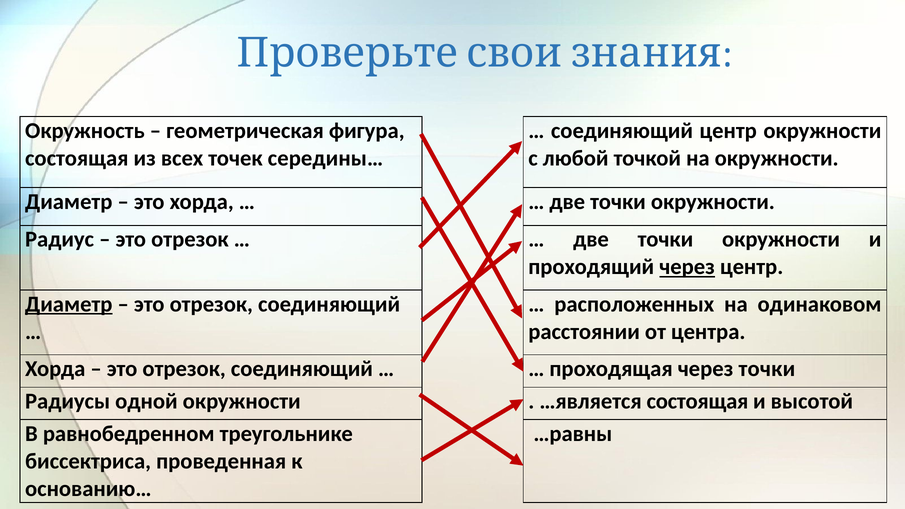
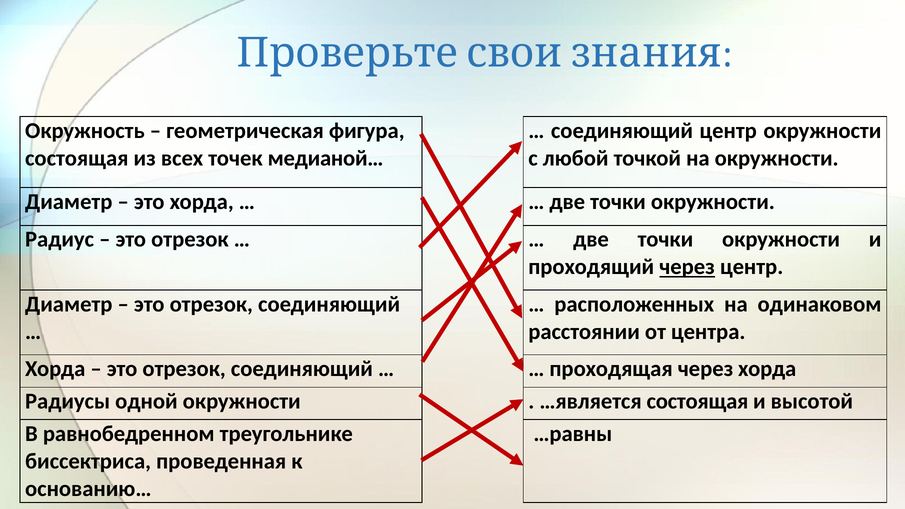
середины…: середины… -> медианой…
Диаметр at (69, 304) underline: present -> none
через точки: точки -> хорда
